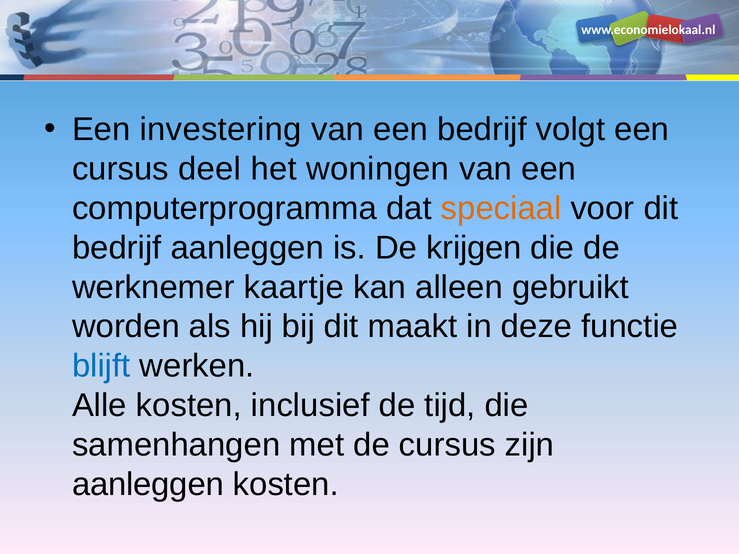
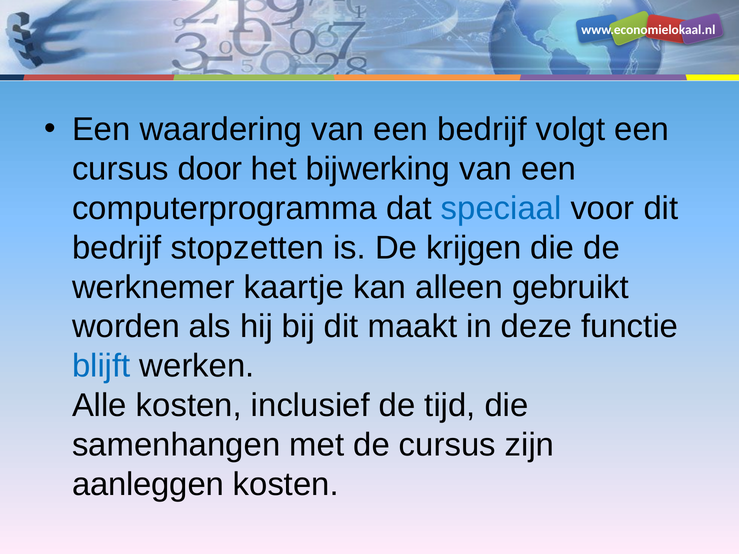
investering: investering -> waardering
deel: deel -> door
woningen: woningen -> bijwerking
speciaal colour: orange -> blue
bedrijf aanleggen: aanleggen -> stopzetten
